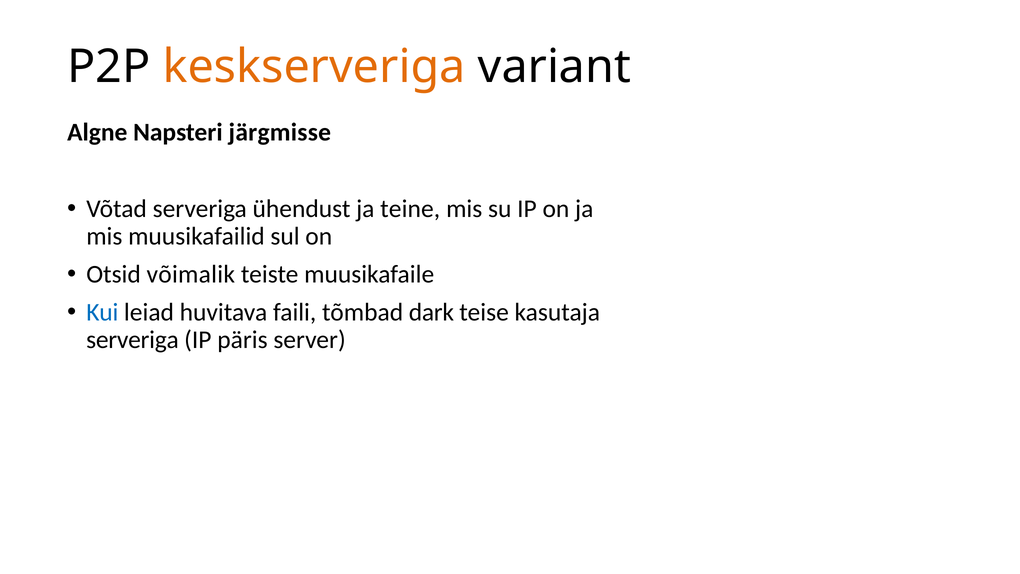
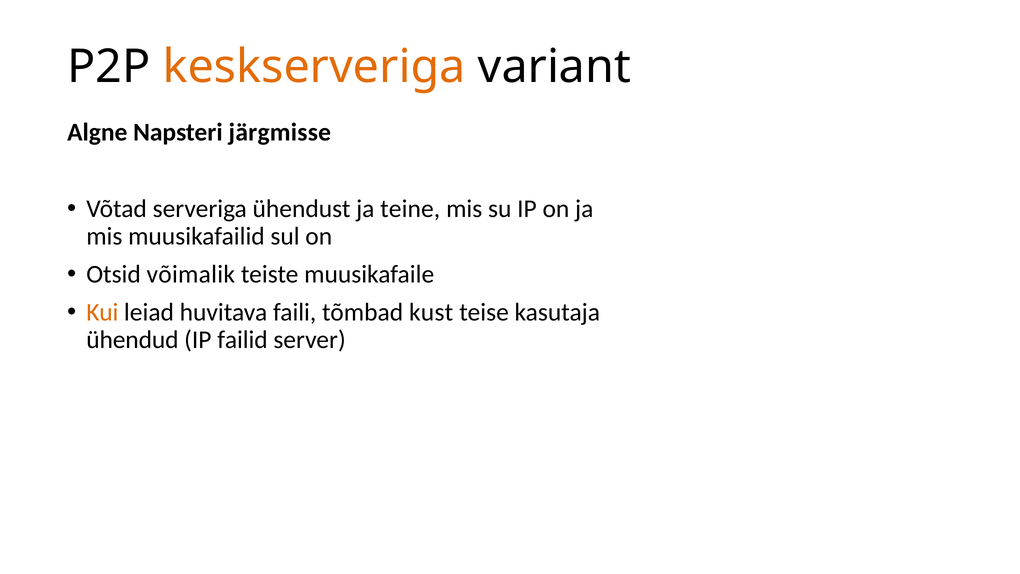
Kui colour: blue -> orange
dark: dark -> kust
serveriga at (132, 340): serveriga -> ühendud
päris: päris -> failid
